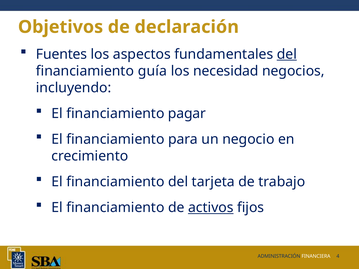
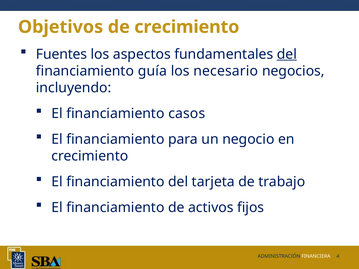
de declaración: declaración -> crecimiento
necesidad: necesidad -> necesario
pagar: pagar -> casos
activos underline: present -> none
